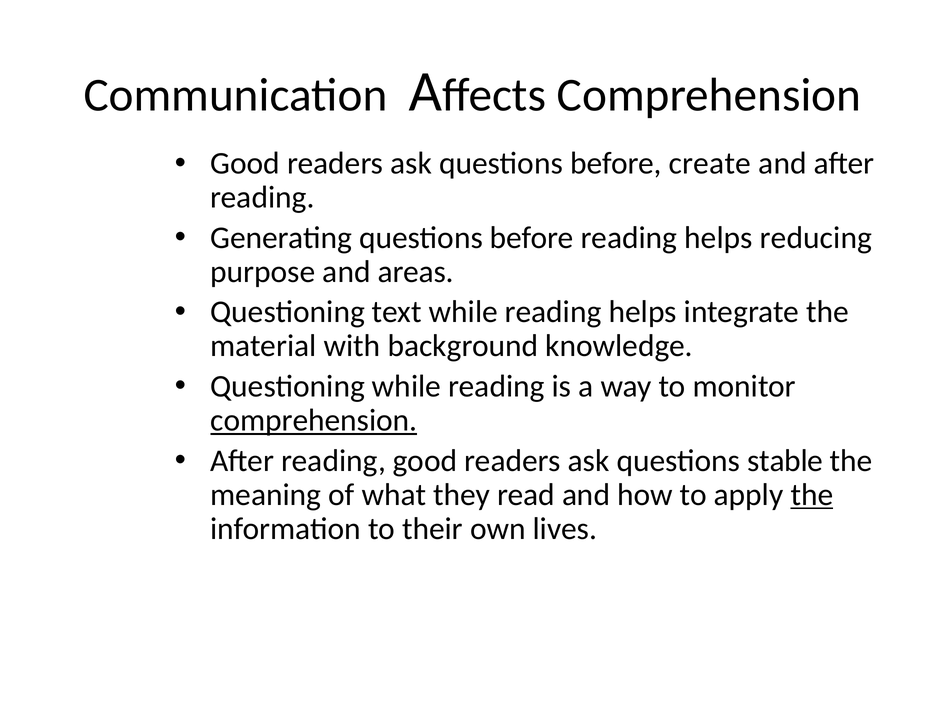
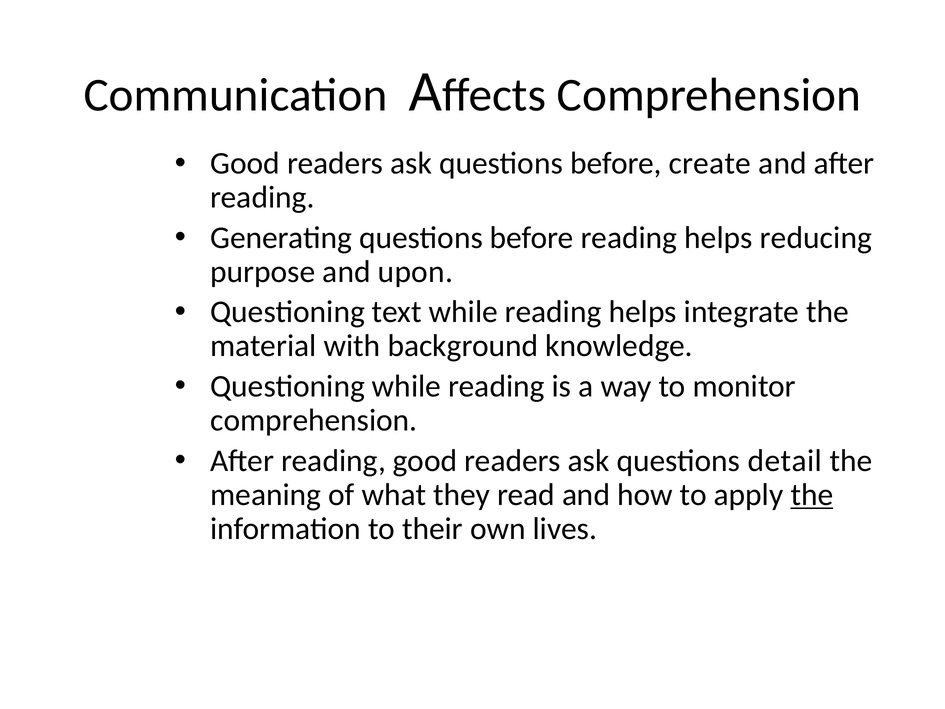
areas: areas -> upon
comprehension at (314, 420) underline: present -> none
stable: stable -> detail
